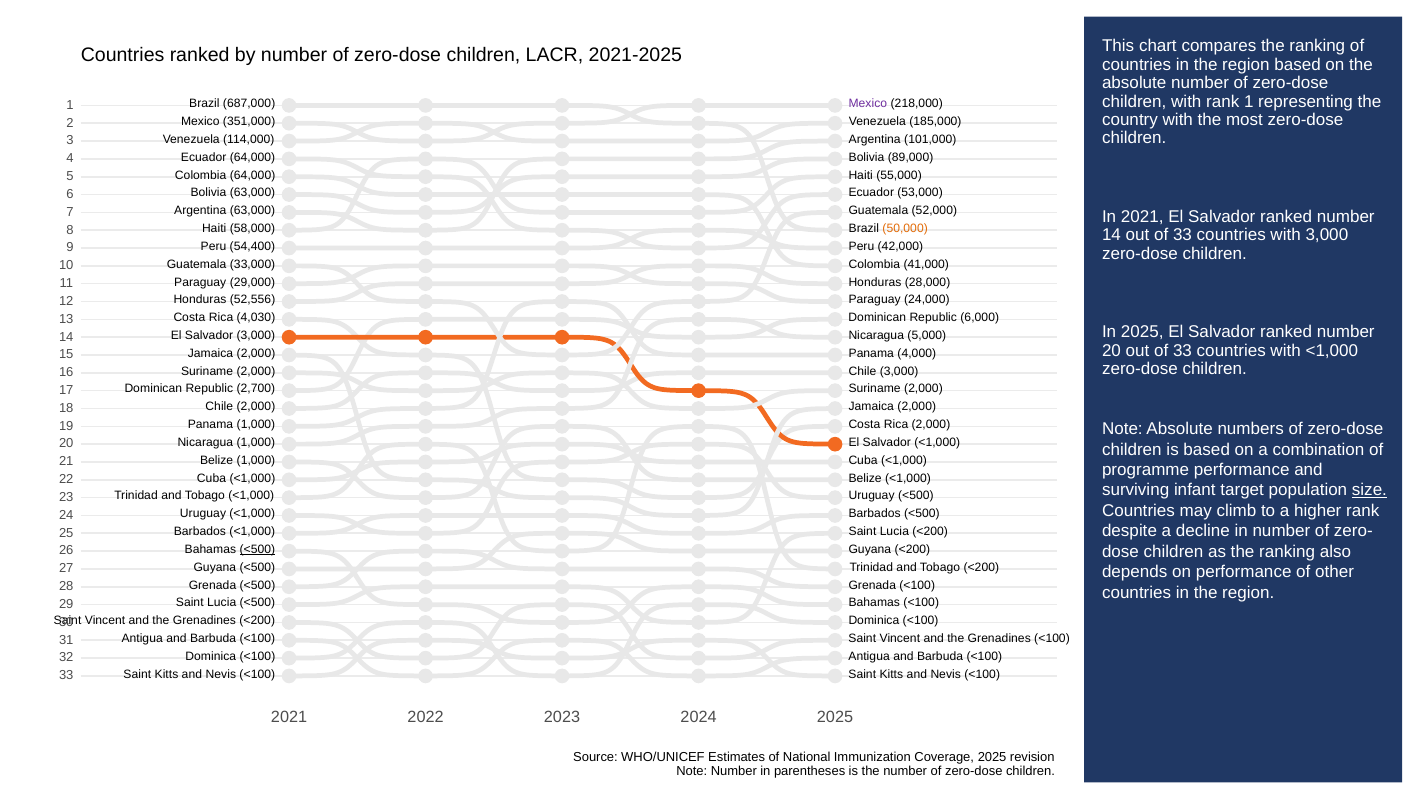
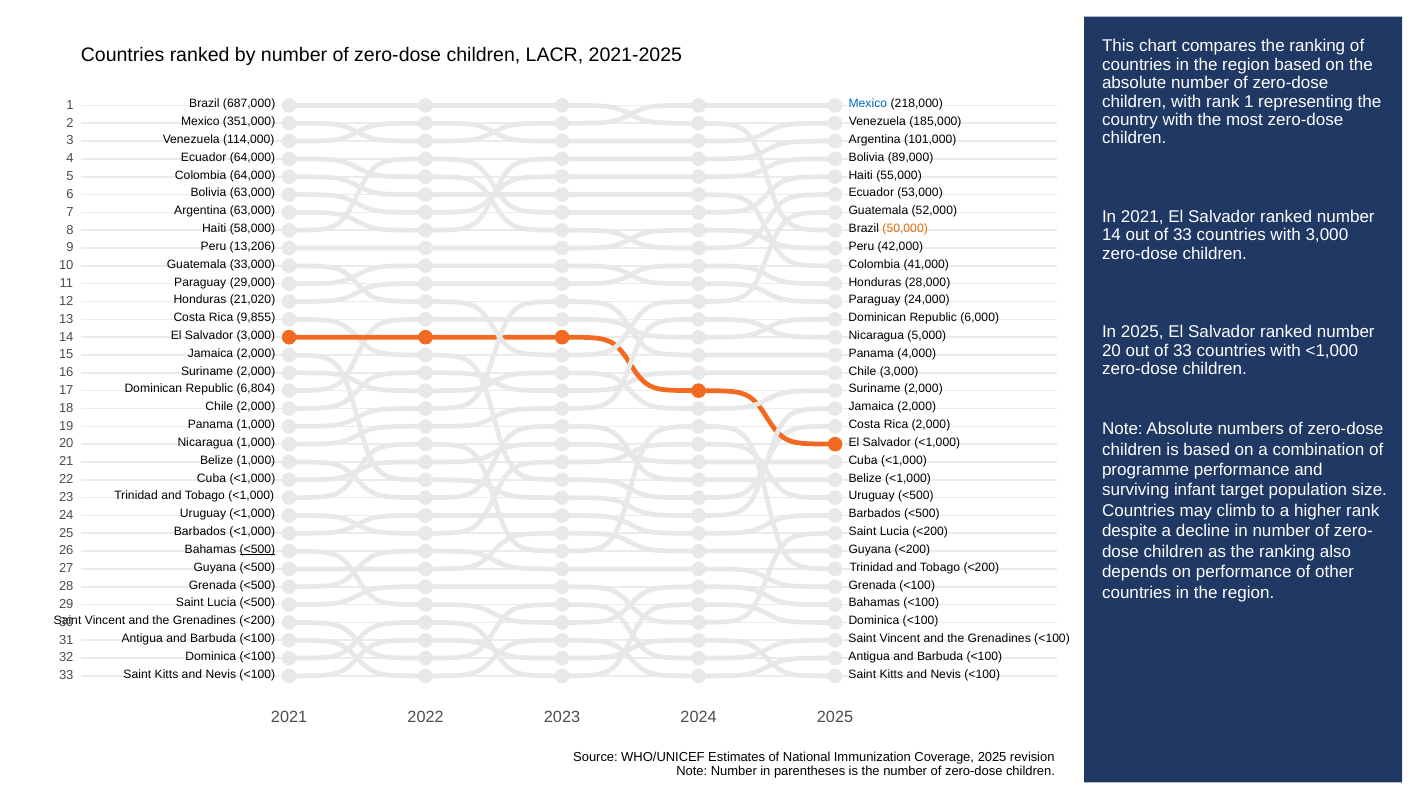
Mexico at (868, 104) colour: purple -> blue
54,400: 54,400 -> 13,206
52,556: 52,556 -> 21,020
4,030: 4,030 -> 9,855
2,700: 2,700 -> 6,804
size underline: present -> none
